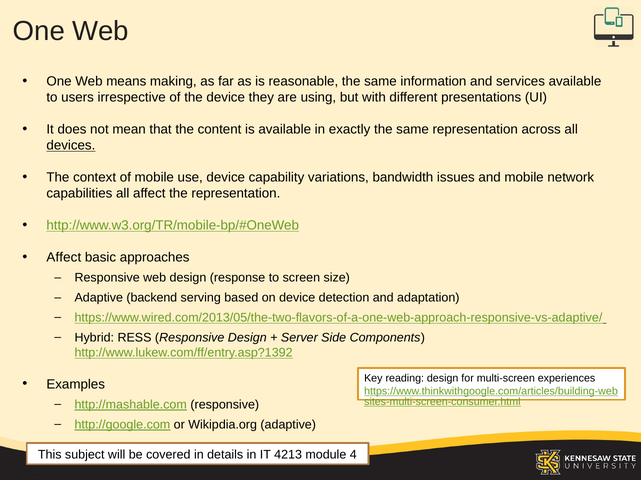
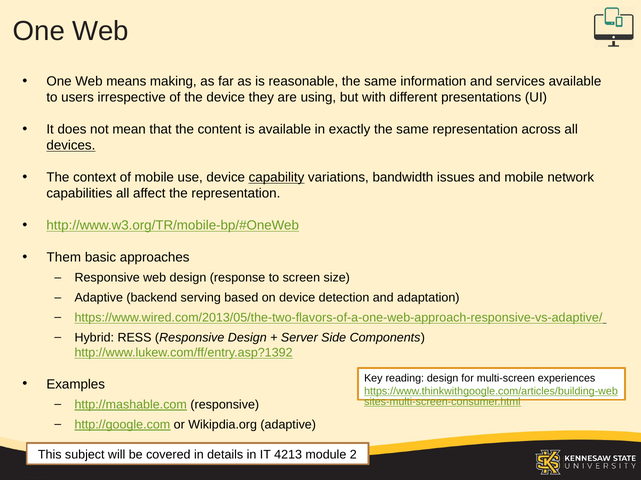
capability underline: none -> present
Affect at (64, 258): Affect -> Them
4: 4 -> 2
